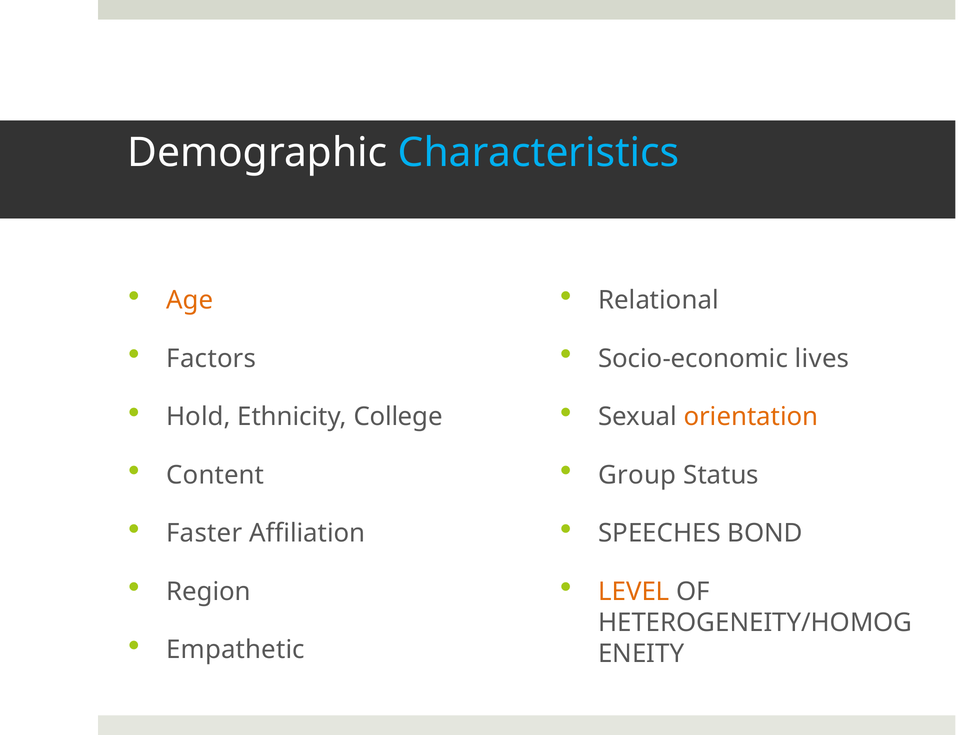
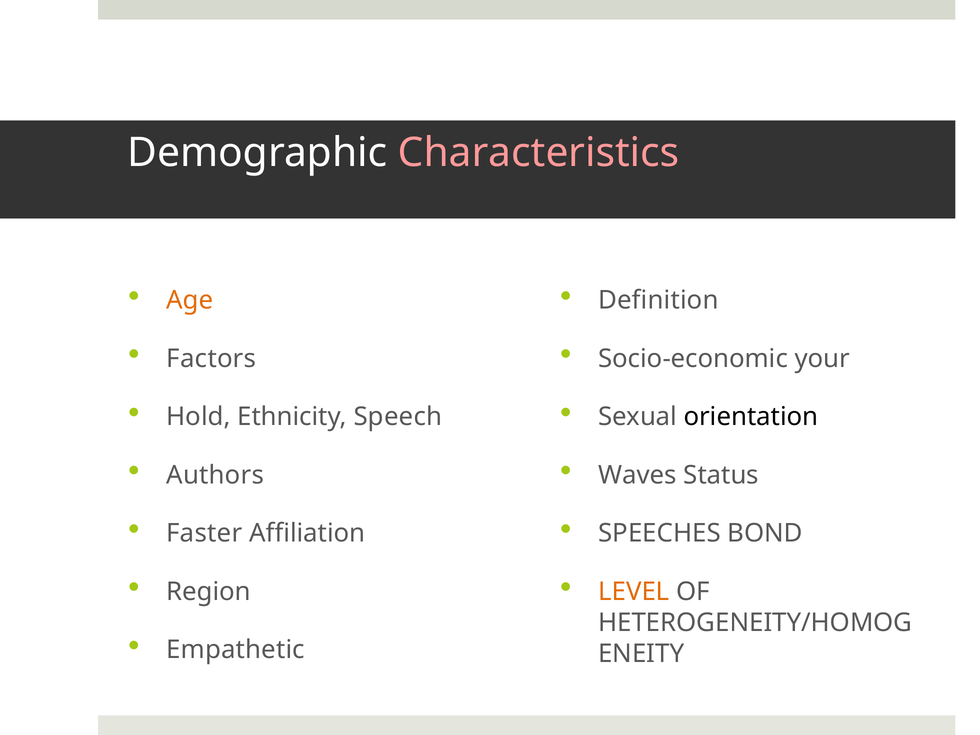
Characteristics colour: light blue -> pink
Relational: Relational -> Definition
lives: lives -> your
College: College -> Speech
orientation colour: orange -> black
Content: Content -> Authors
Group: Group -> Waves
